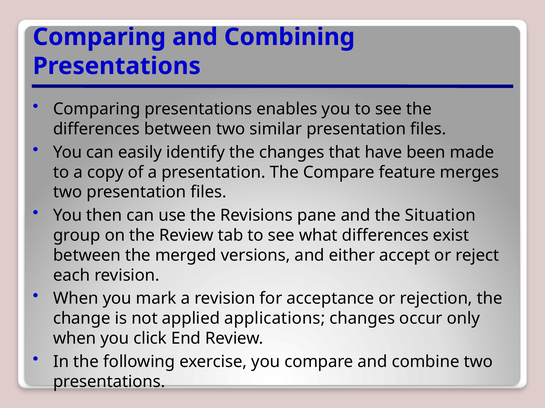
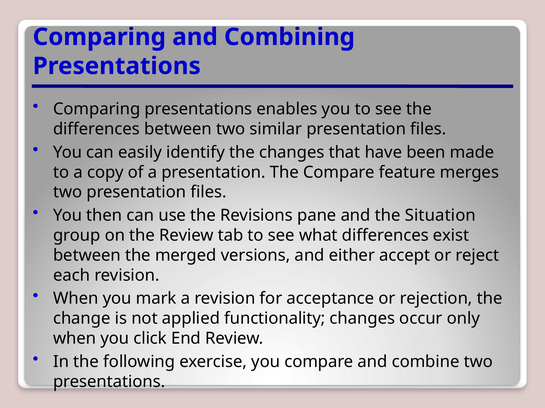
applications: applications -> functionality
